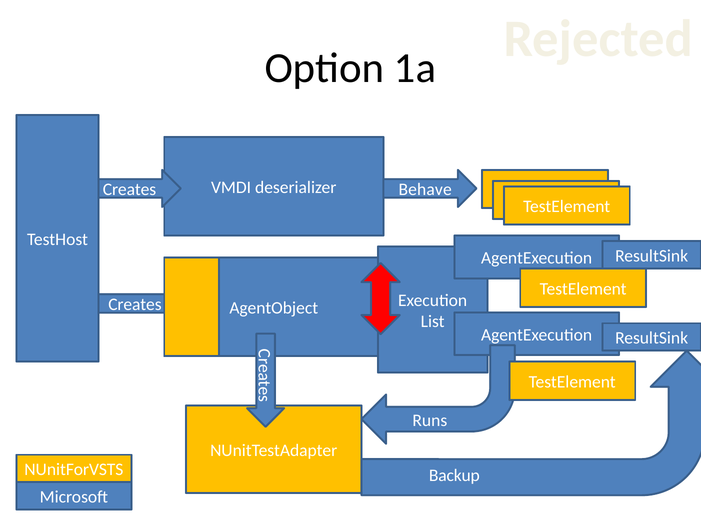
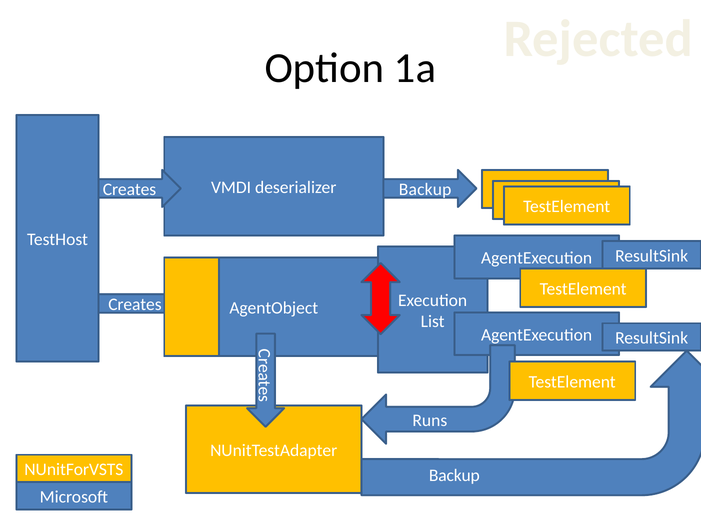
deserializer Behave: Behave -> Backup
